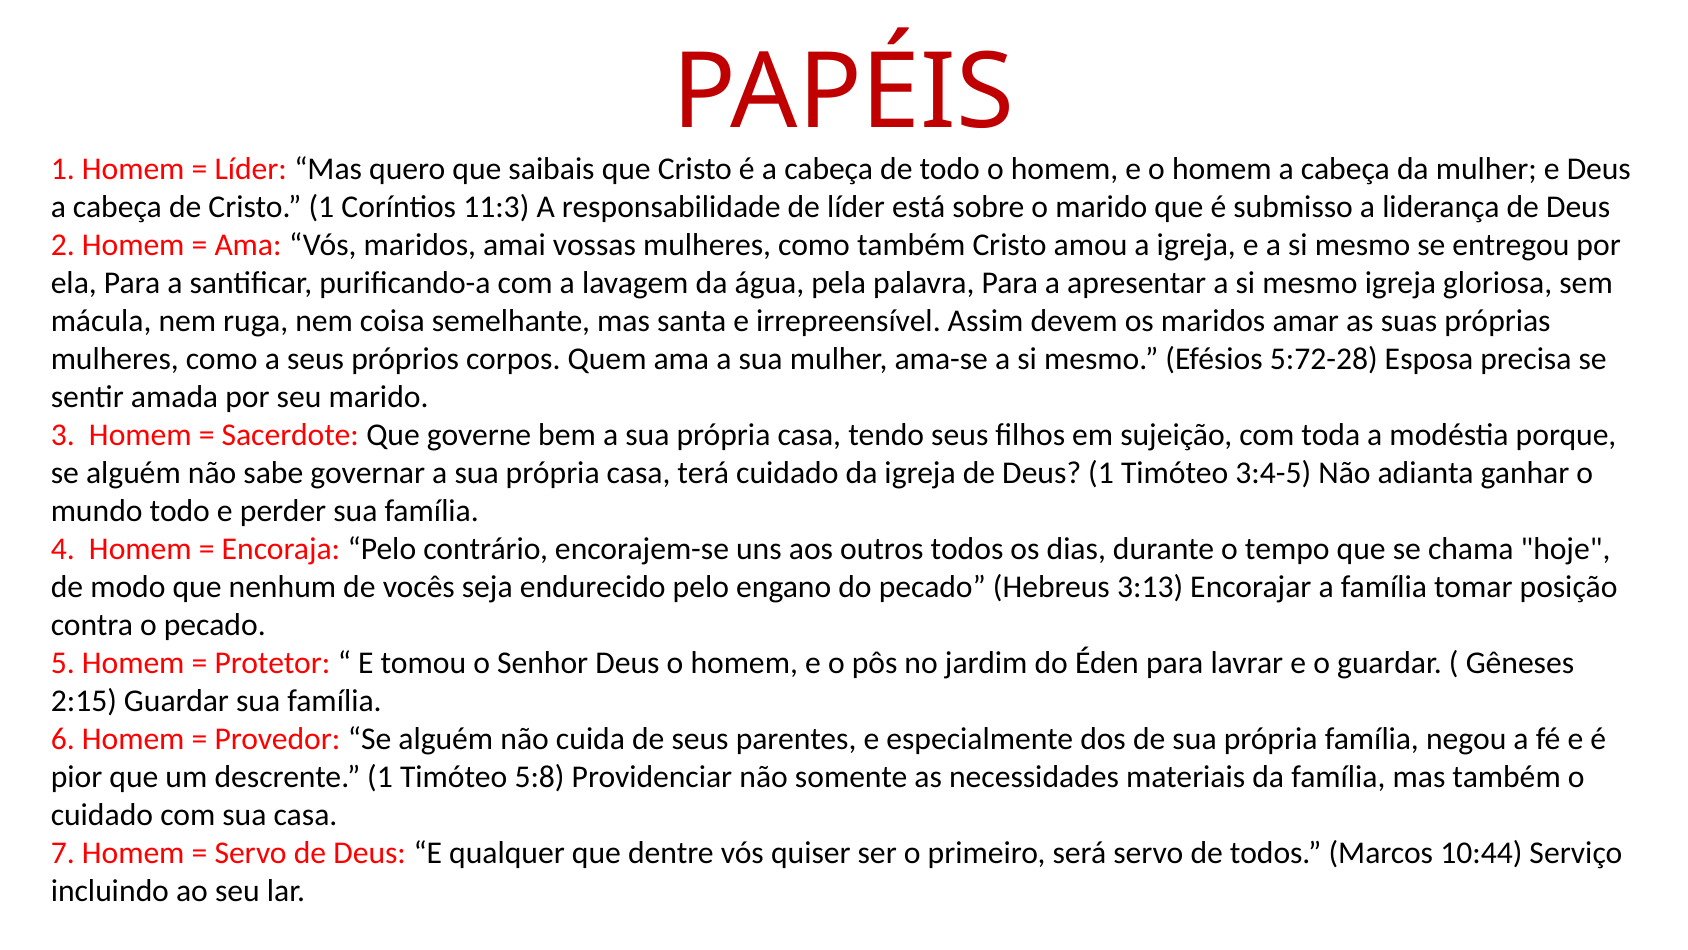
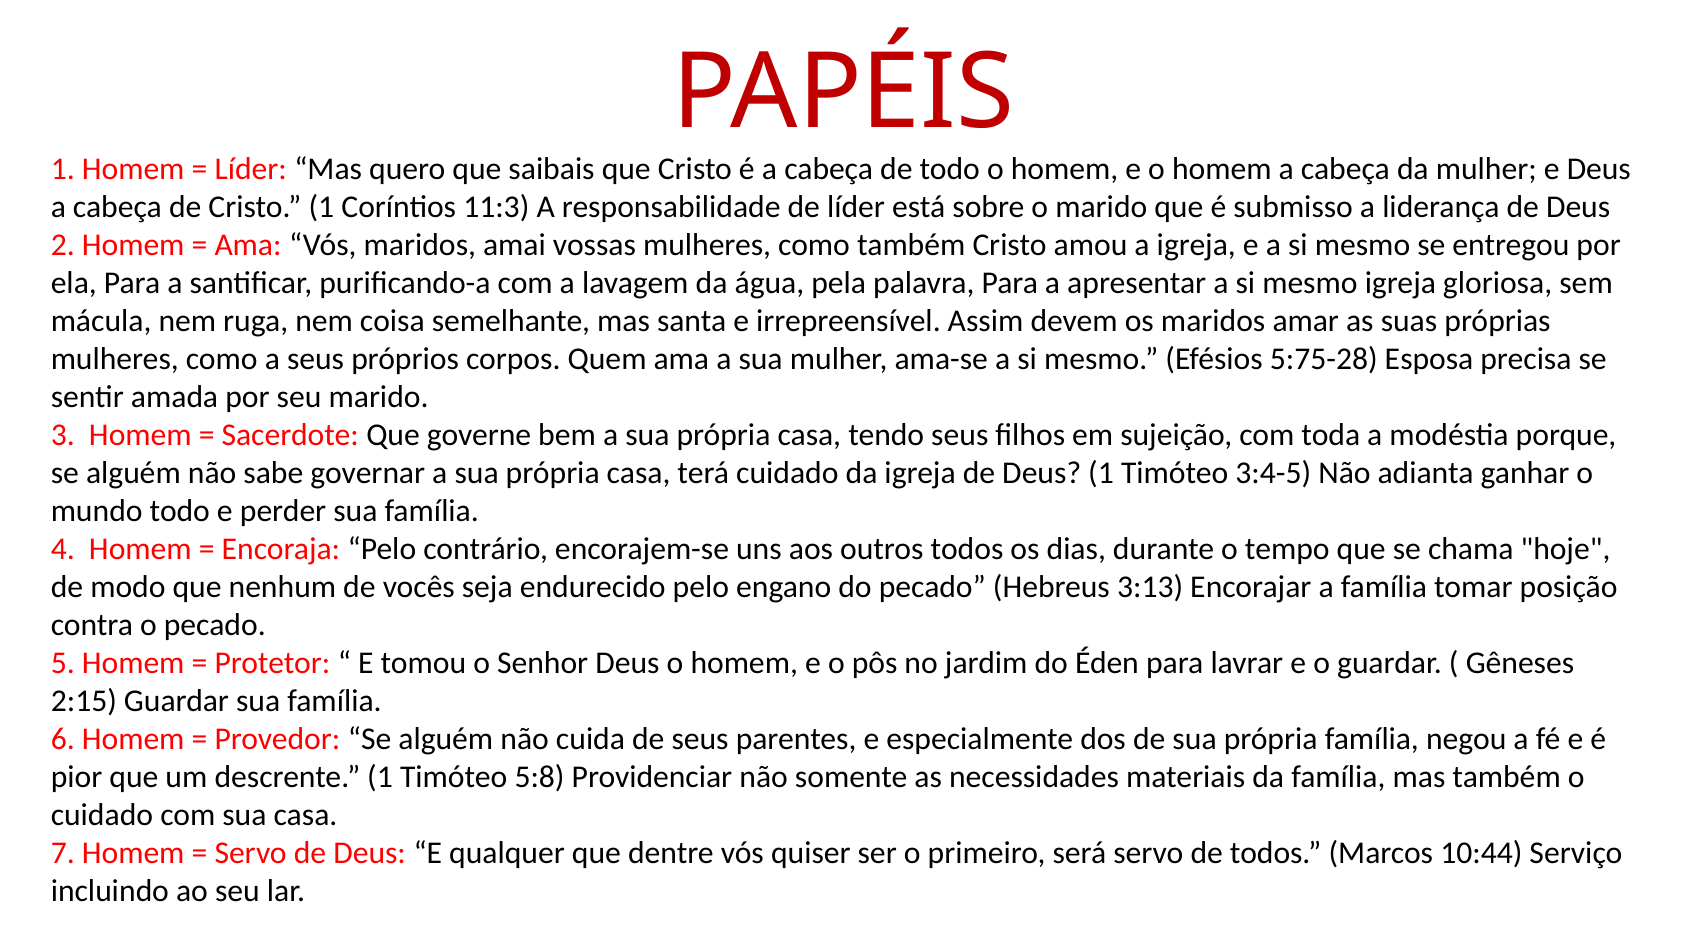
5:72-28: 5:72-28 -> 5:75-28
